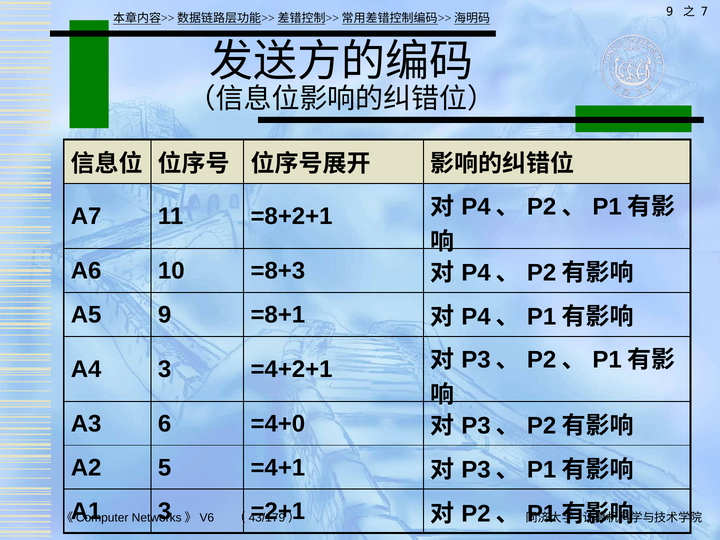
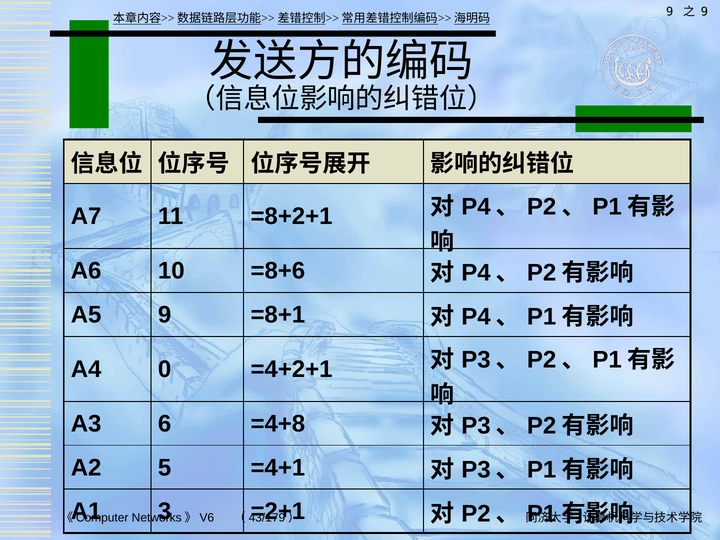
7 at (704, 12): 7 -> 9
=8+3: =8+3 -> =8+6
A4 3: 3 -> 0
=4+0: =4+0 -> =4+8
